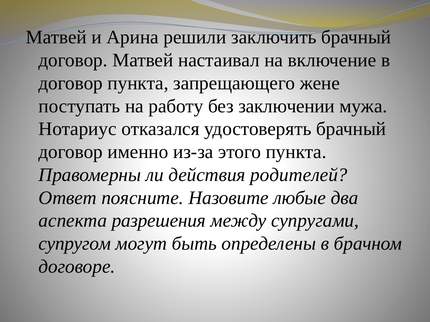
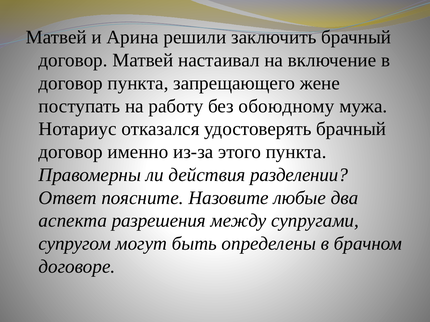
заключении: заключении -> обоюдному
родителей: родителей -> разделении
